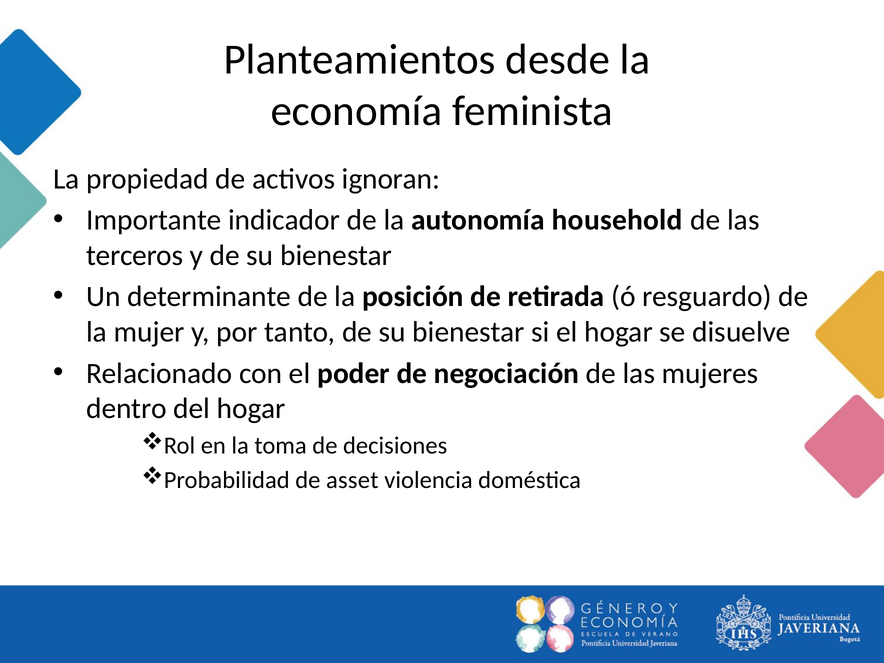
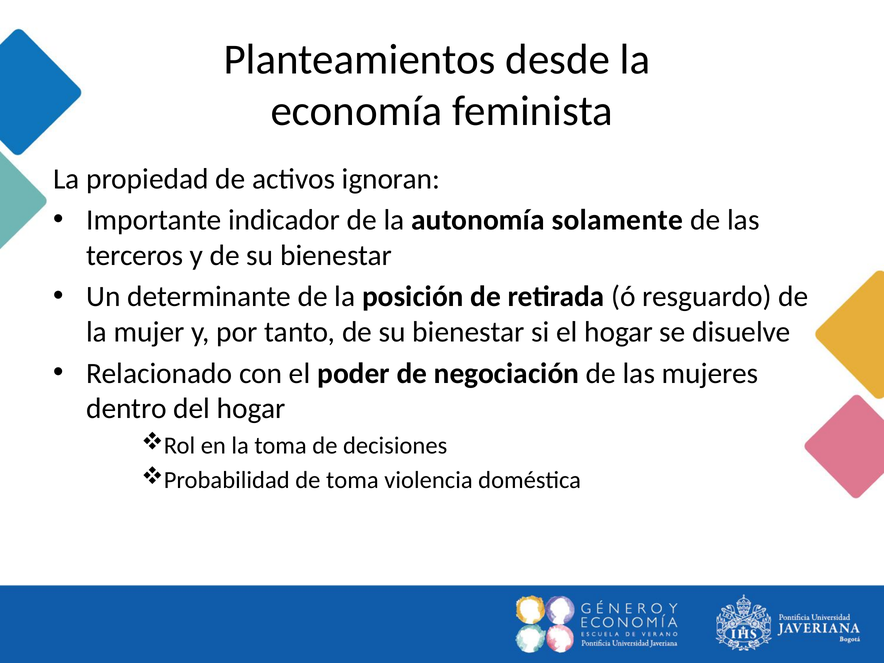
household: household -> solamente
de asset: asset -> toma
